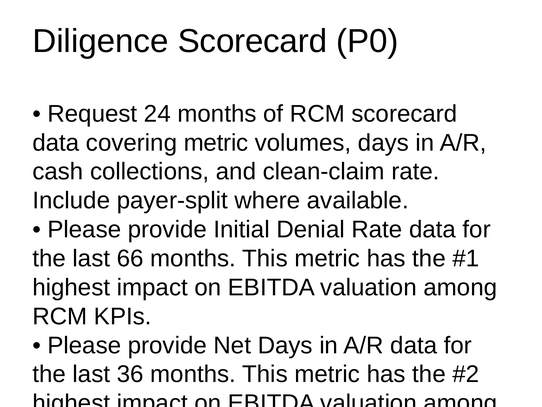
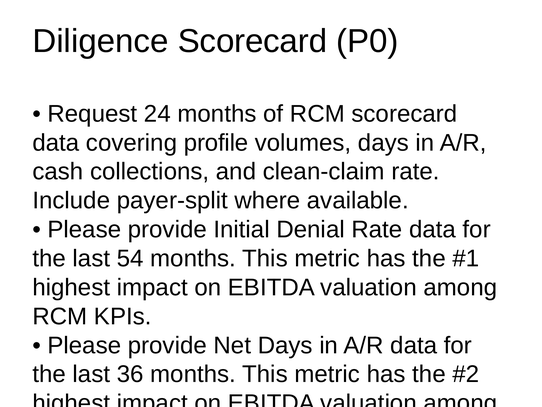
covering metric: metric -> profile
66: 66 -> 54
